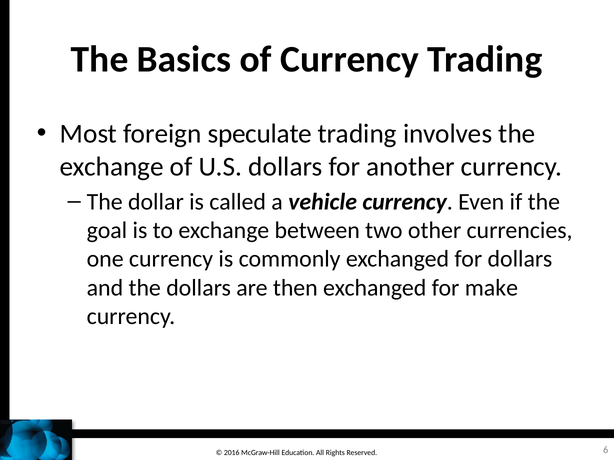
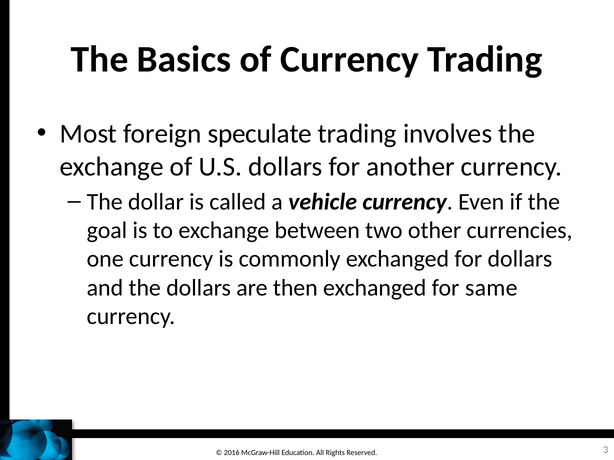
make: make -> same
6: 6 -> 3
